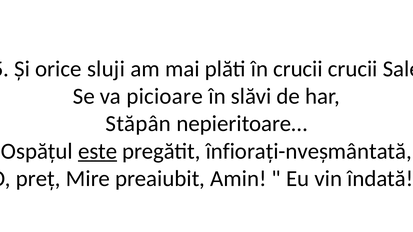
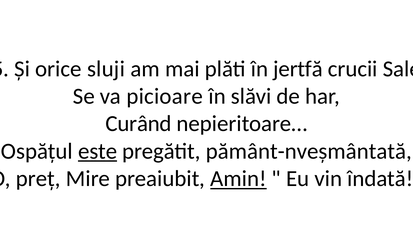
în crucii: crucii -> jertfă
Stăpân: Stăpân -> Curând
înfiorați-nveșmântată: înfiorați-nveșmântată -> pământ-nveșmântată
Amin underline: none -> present
